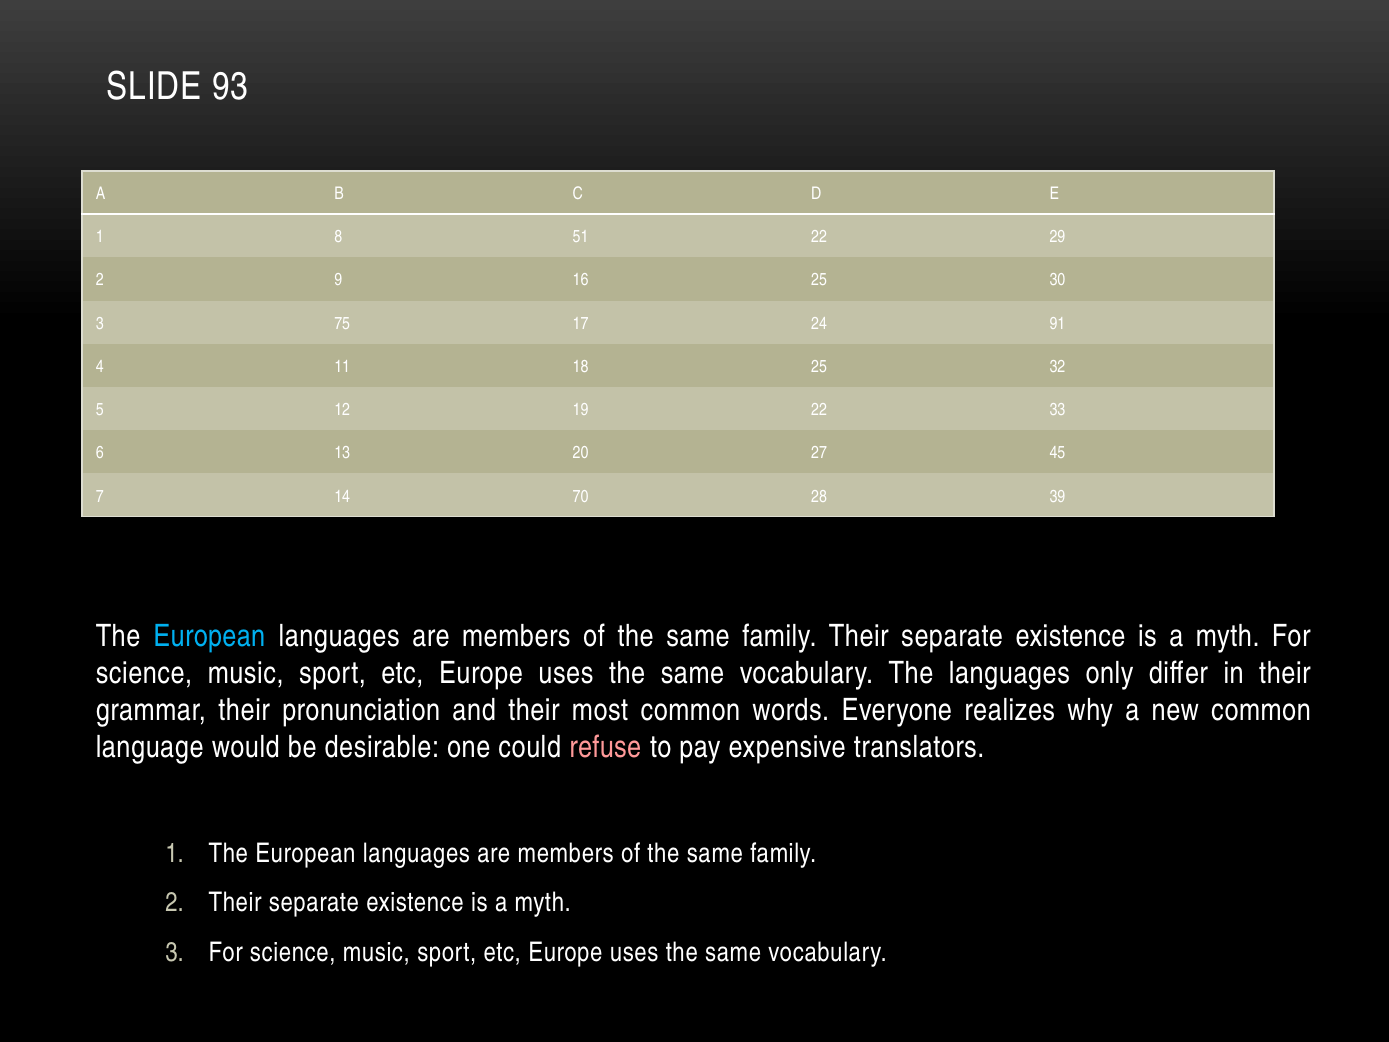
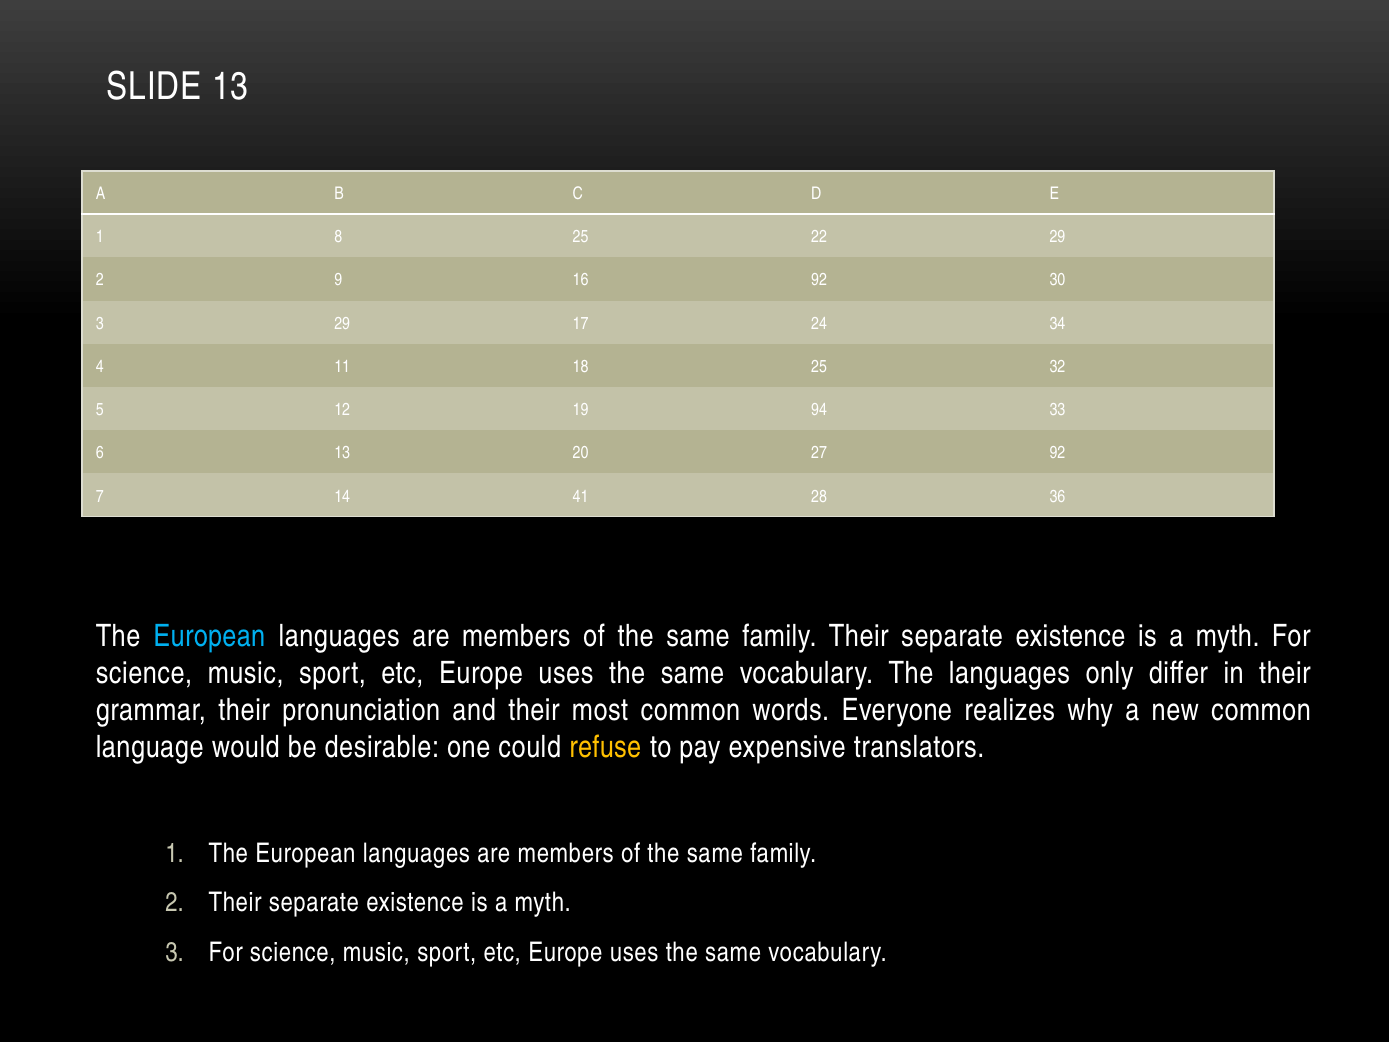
SLIDE 93: 93 -> 13
8 51: 51 -> 25
16 25: 25 -> 92
3 75: 75 -> 29
91: 91 -> 34
19 22: 22 -> 94
27 45: 45 -> 92
70: 70 -> 41
39: 39 -> 36
refuse colour: pink -> yellow
